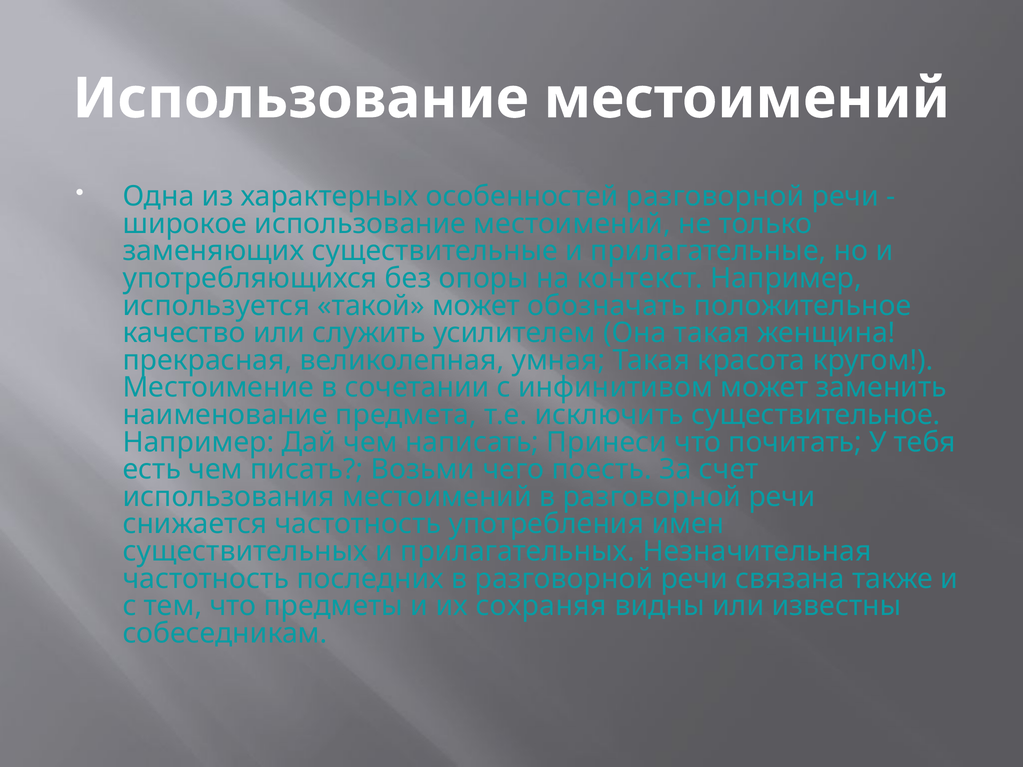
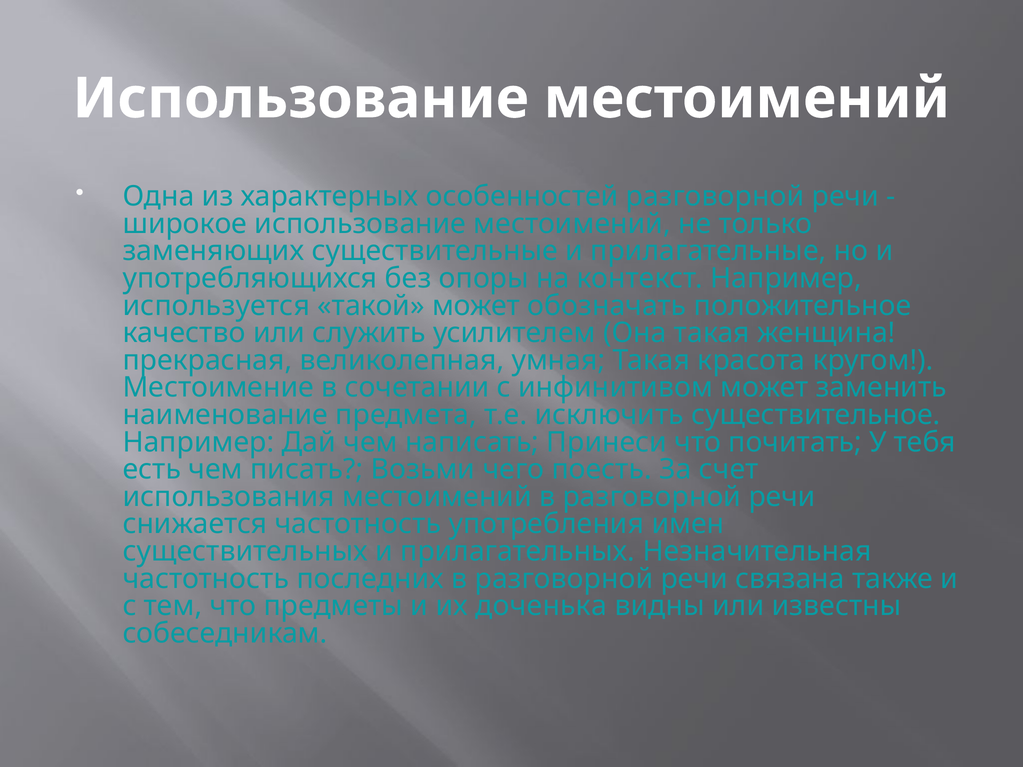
сохраняя: сохраняя -> доченька
